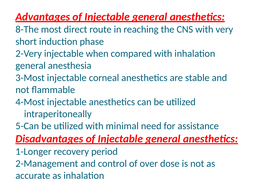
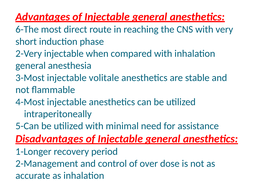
8-The: 8-The -> 6-The
corneal: corneal -> volitale
